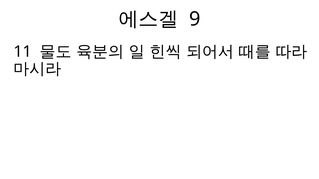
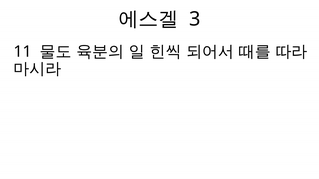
9: 9 -> 3
